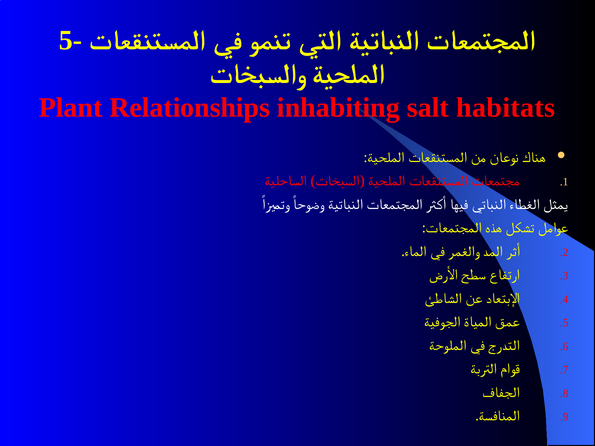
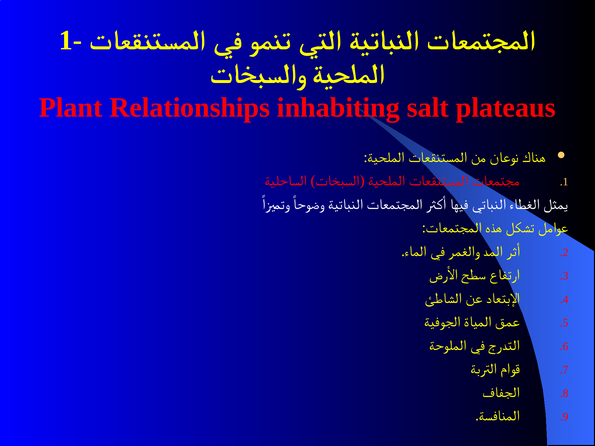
5-: 5- -> 1-
habitats: habitats -> plateaus
